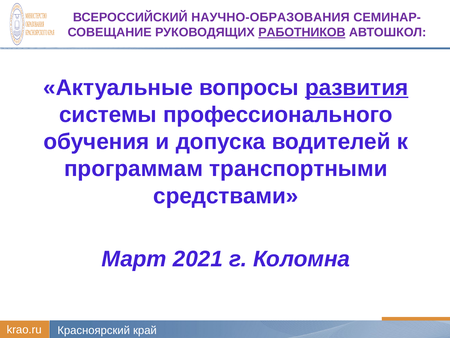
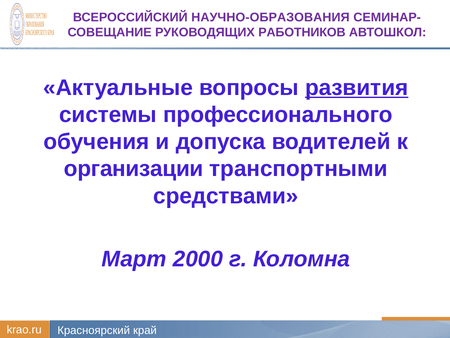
РАБОТНИКОВ underline: present -> none
программам: программам -> организации
2021: 2021 -> 2000
